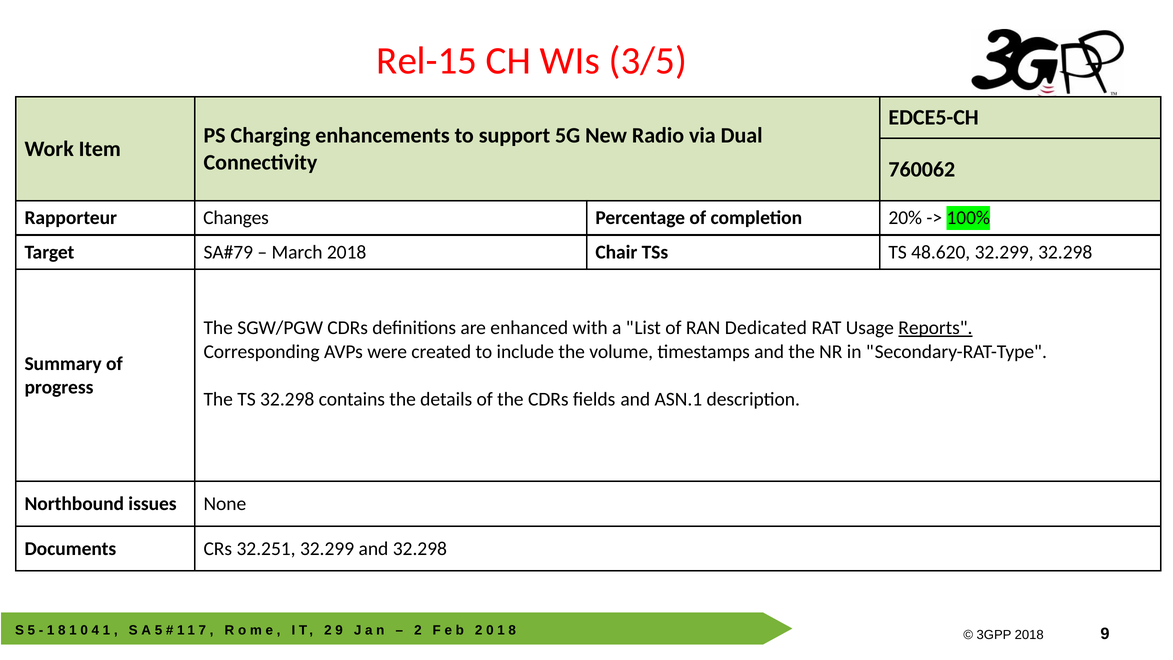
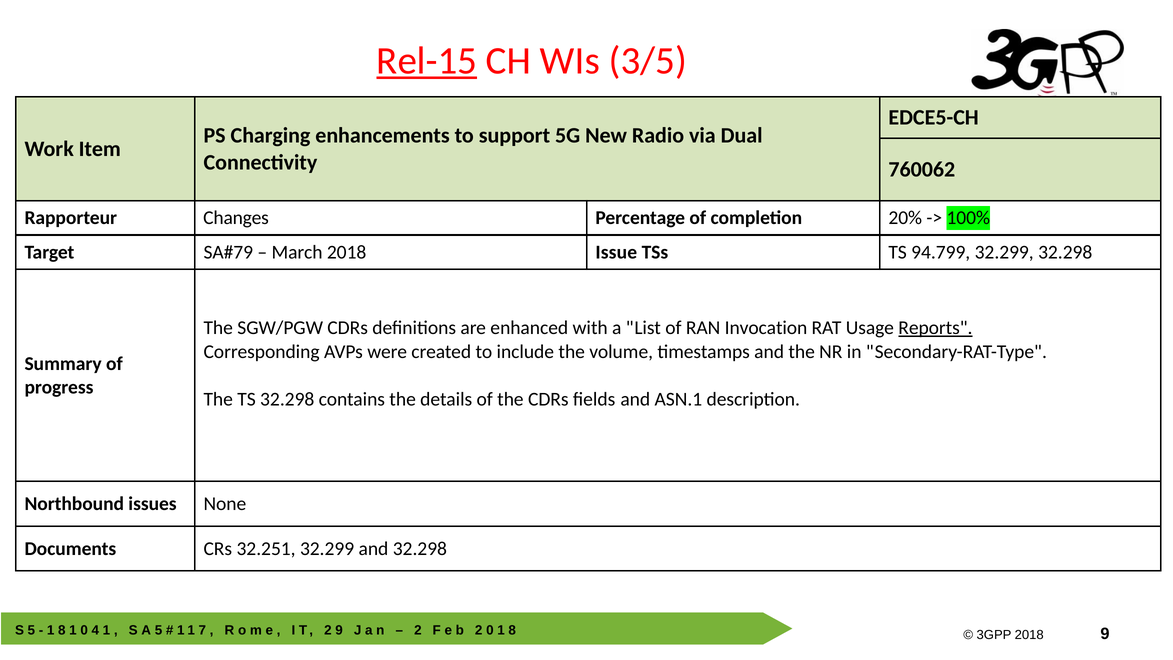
Rel-15 underline: none -> present
Chair: Chair -> Issue
48.620: 48.620 -> 94.799
Dedicated: Dedicated -> Invocation
